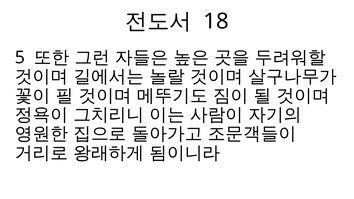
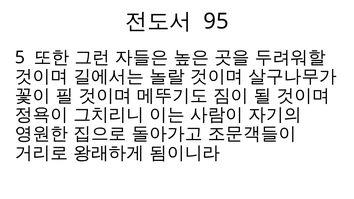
18: 18 -> 95
